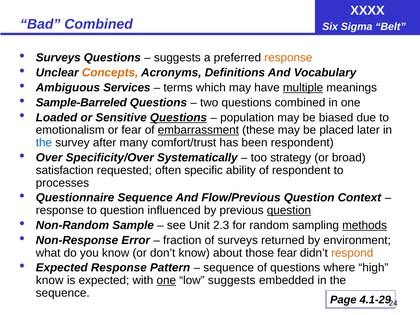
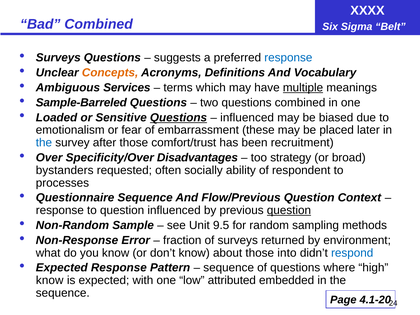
response at (288, 58) colour: orange -> blue
population at (247, 118): population -> influenced
embarrassment underline: present -> none
after many: many -> those
been respondent: respondent -> recruitment
Systematically: Systematically -> Disadvantages
satisfaction: satisfaction -> bystanders
specific: specific -> socially
2.3: 2.3 -> 9.5
methods underline: present -> none
those fear: fear -> into
respond colour: orange -> blue
one at (166, 280) underline: present -> none
low suggests: suggests -> attributed
4.1-29: 4.1-29 -> 4.1-20
